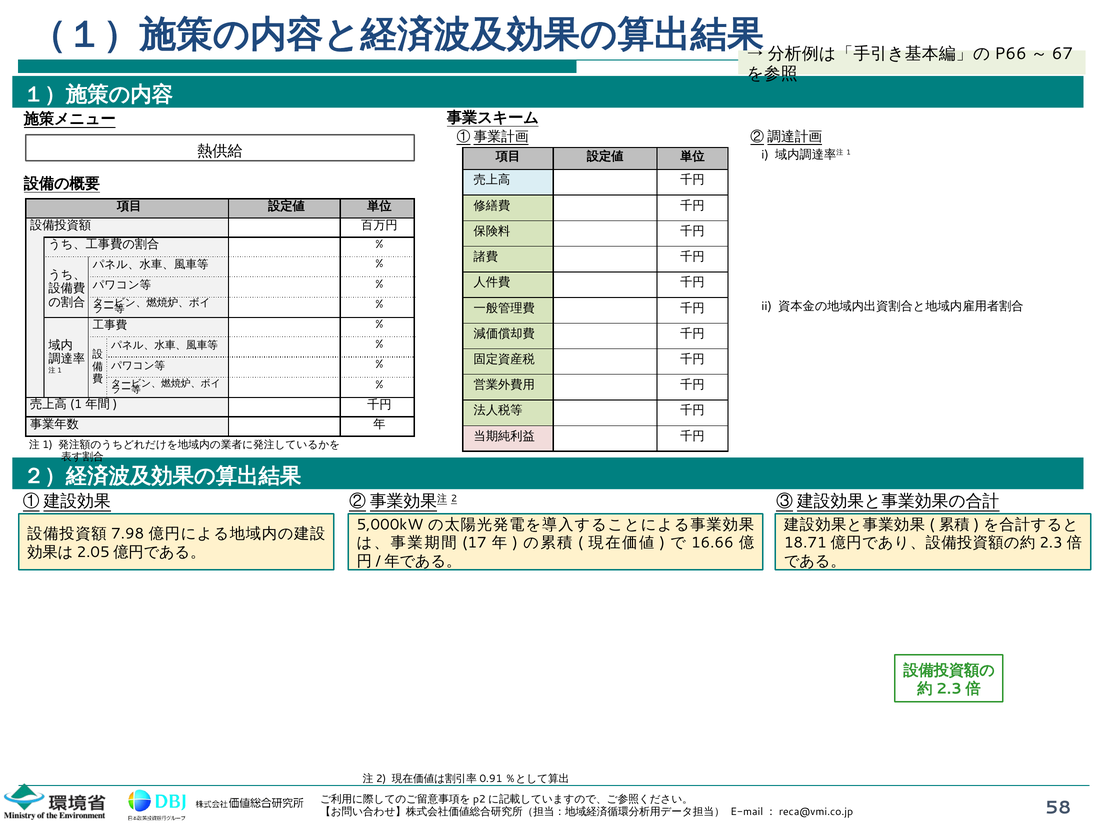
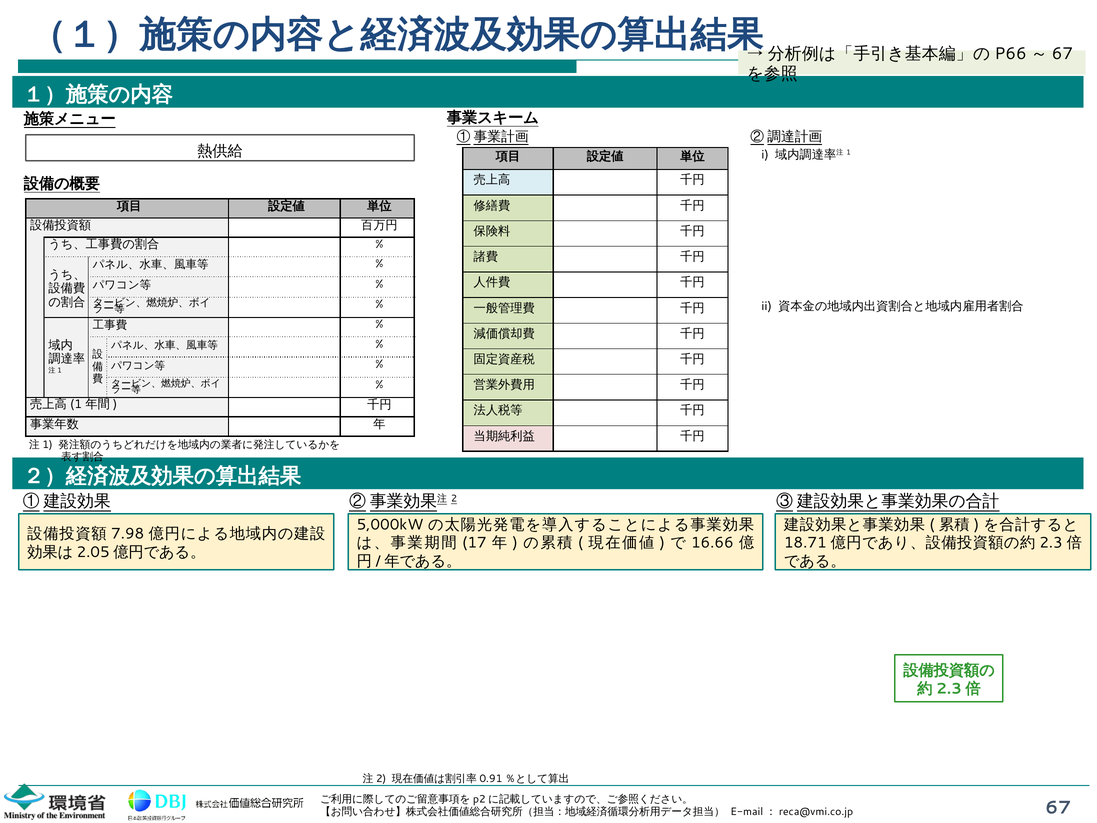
58 at (1058, 807): 58 -> 67
